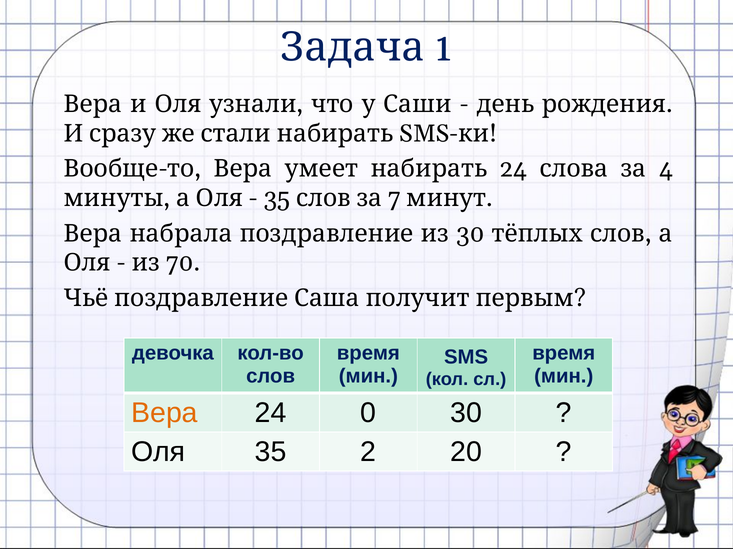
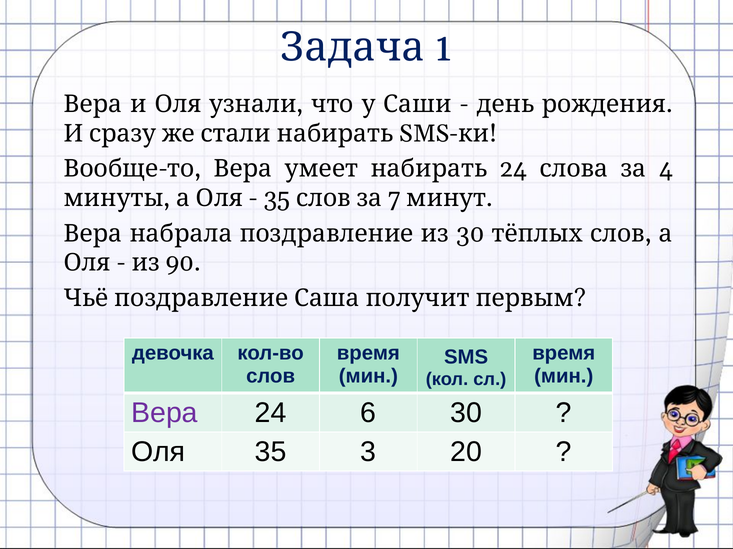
70: 70 -> 90
Вера at (165, 414) colour: orange -> purple
0: 0 -> 6
2: 2 -> 3
